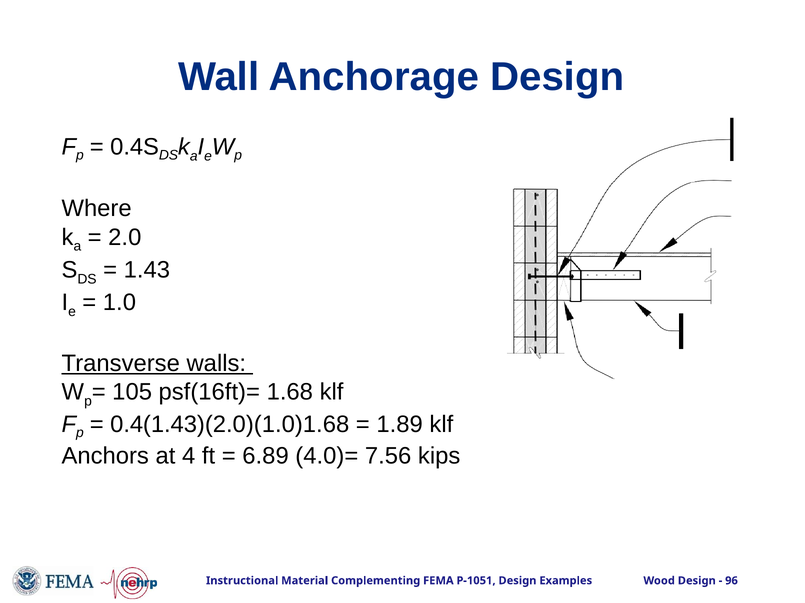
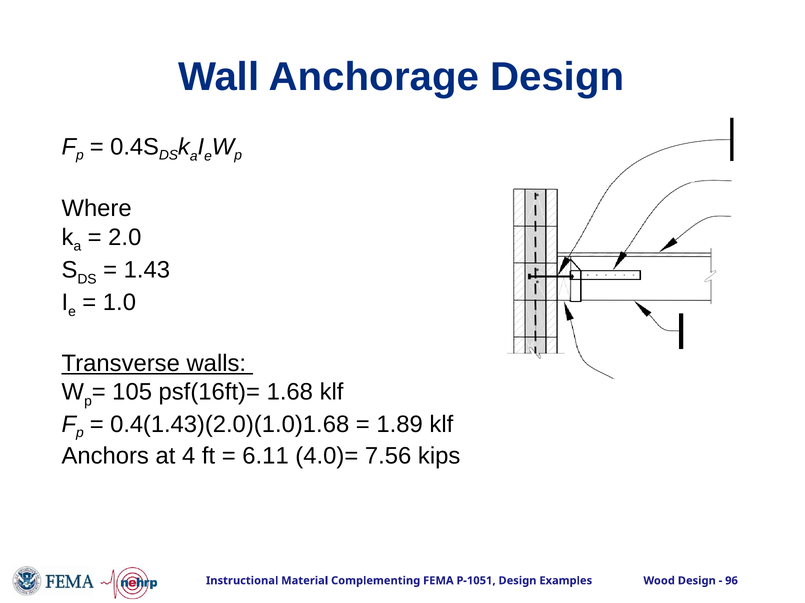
6.89: 6.89 -> 6.11
